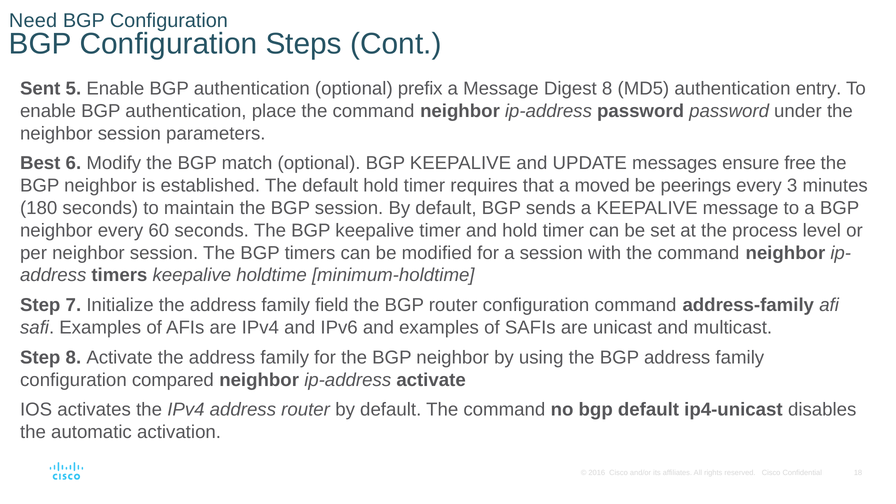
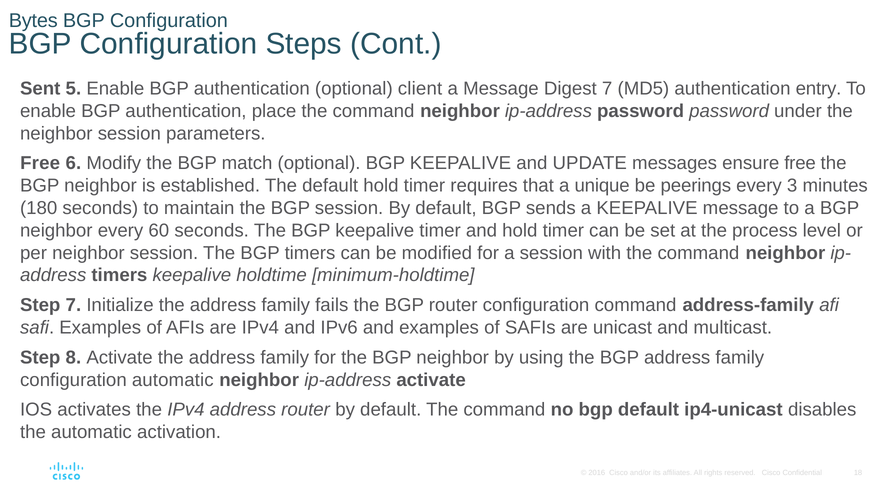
Need: Need -> Bytes
prefix: prefix -> client
Digest 8: 8 -> 7
Best at (40, 163): Best -> Free
moved: moved -> unique
field: field -> fails
configuration compared: compared -> automatic
